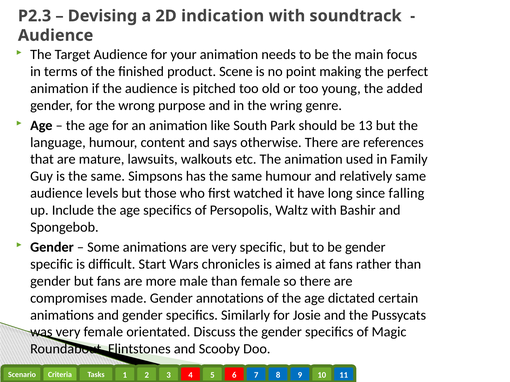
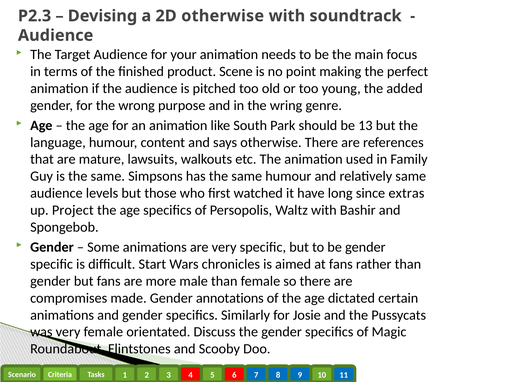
2D indication: indication -> otherwise
falling: falling -> extras
Include: Include -> Project
